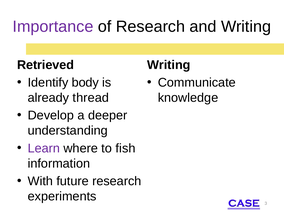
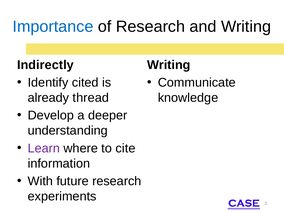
Importance colour: purple -> blue
Retrieved: Retrieved -> Indirectly
body: body -> cited
fish: fish -> cite
